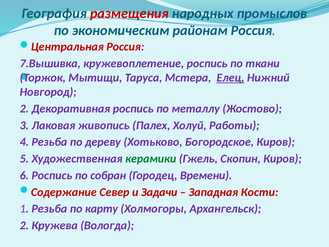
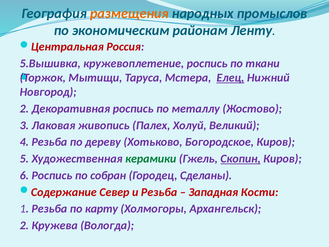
размещения colour: red -> orange
районам Россия: Россия -> Ленту
7.Вышивка: 7.Вышивка -> 5.Вышивка
Работы: Работы -> Великий
Скопин underline: none -> present
Времени: Времени -> Сделаны
и Задачи: Задачи -> Резьба
